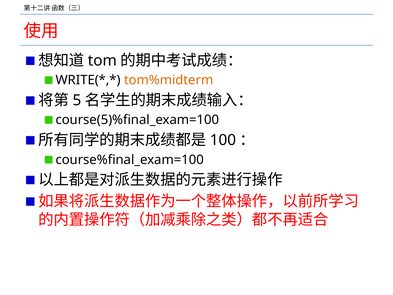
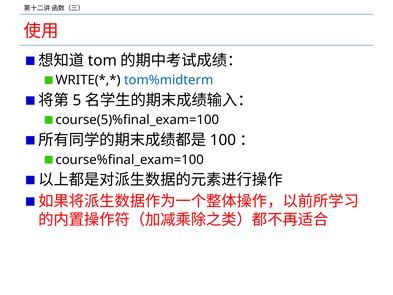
tom%midterm colour: orange -> blue
